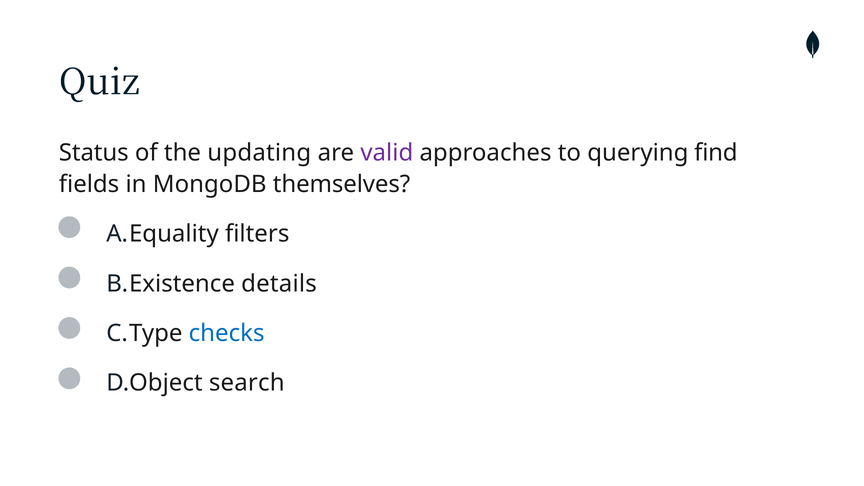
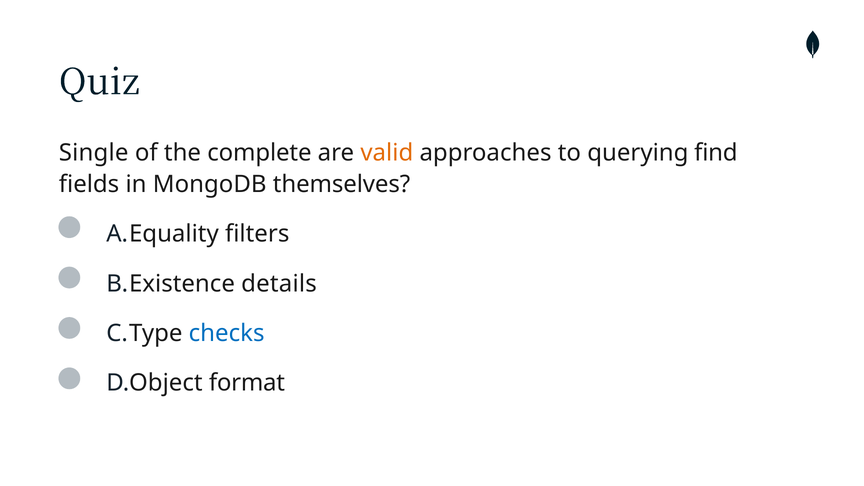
Status: Status -> Single
updating: updating -> complete
valid colour: purple -> orange
search: search -> format
